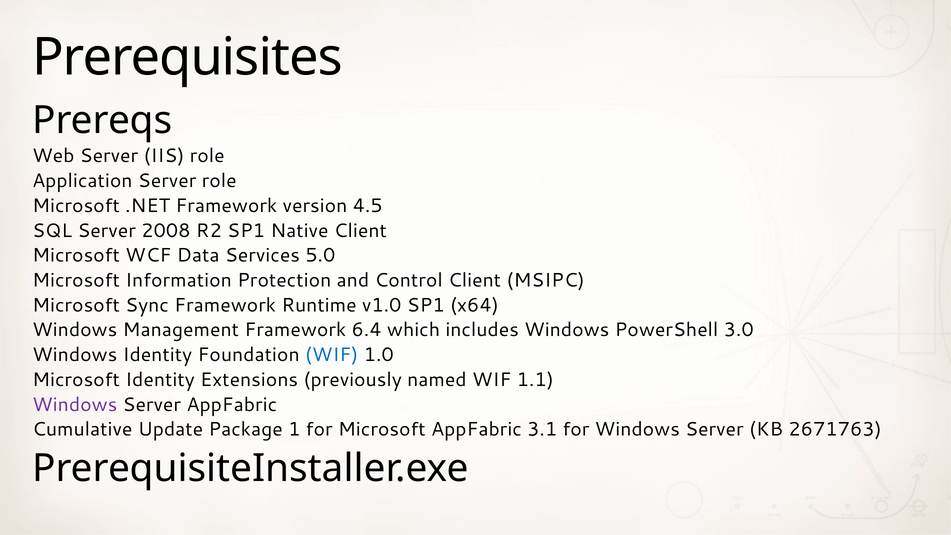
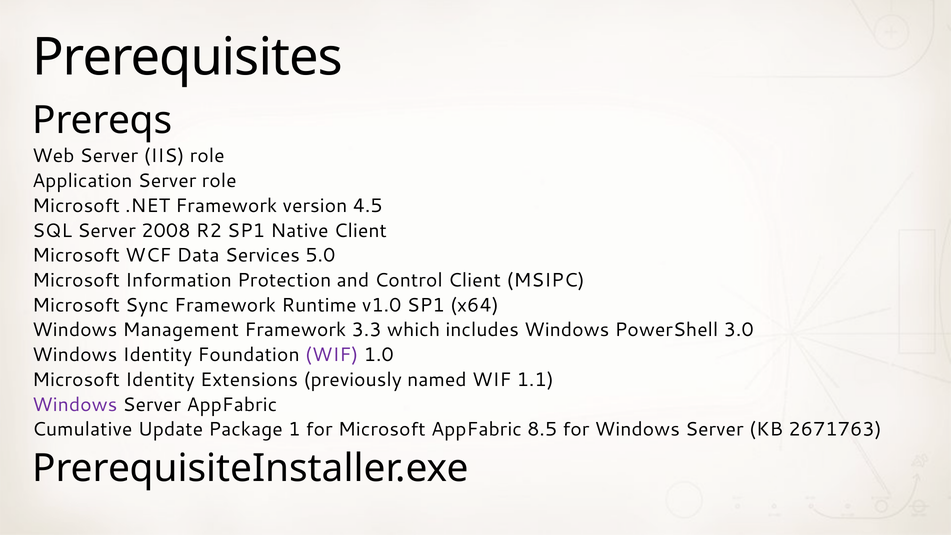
6.4: 6.4 -> 3.3
WIF at (332, 355) colour: blue -> purple
3.1: 3.1 -> 8.5
